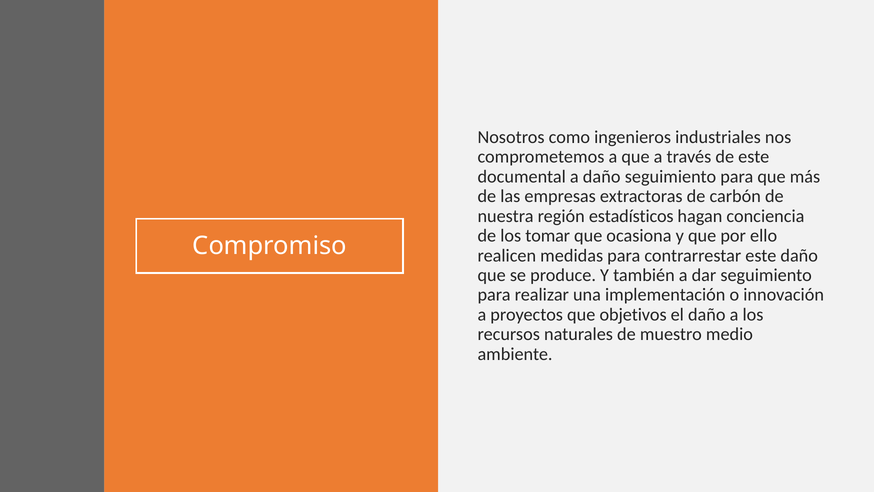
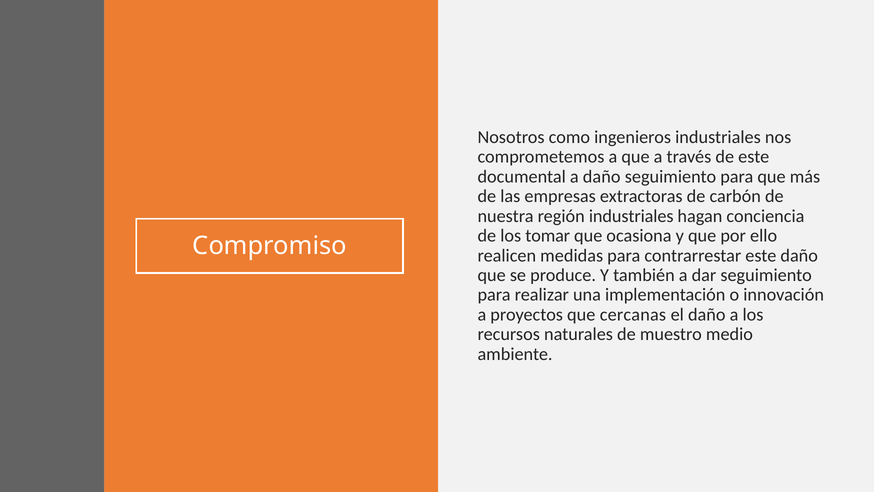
región estadísticos: estadísticos -> industriales
objetivos: objetivos -> cercanas
